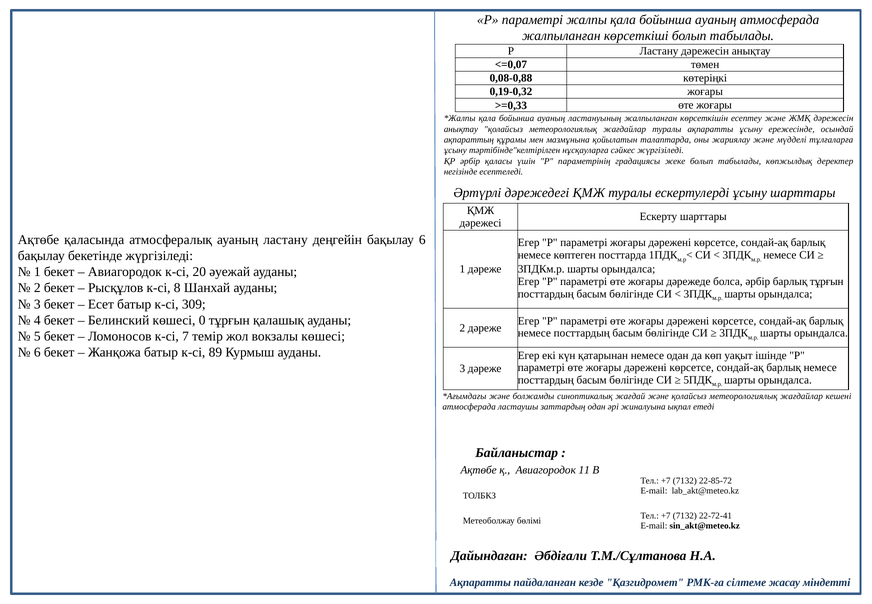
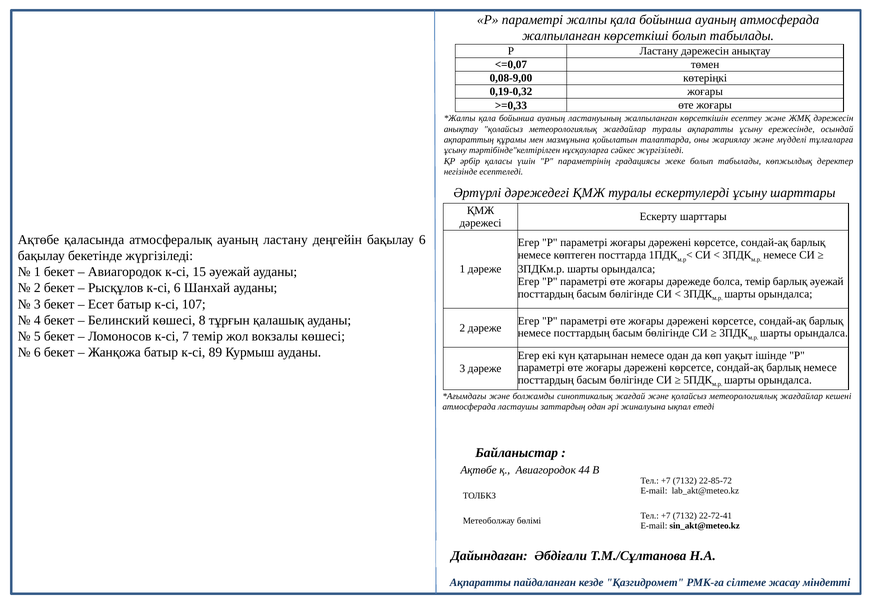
0,08-0,88: 0,08-0,88 -> 0,08-9,00
20: 20 -> 15
болса әрбір: әрбір -> темір
барлық тұрғын: тұрғын -> әуежай
к-сі 8: 8 -> 6
309: 309 -> 107
0: 0 -> 8
11: 11 -> 44
